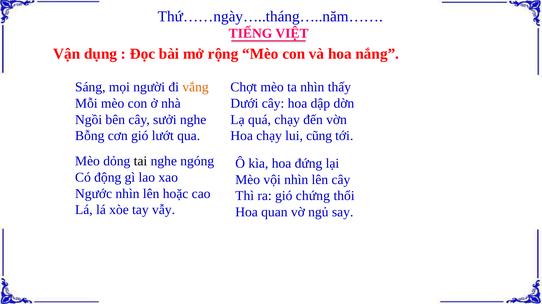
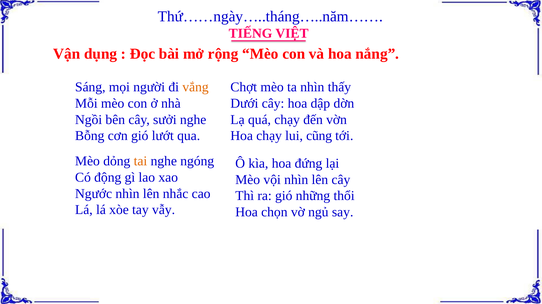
tai colour: black -> orange
hoặc: hoặc -> nhắc
chứng: chứng -> những
quan: quan -> chọn
